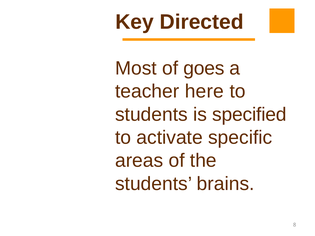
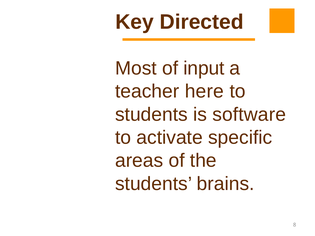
goes: goes -> input
specified: specified -> software
